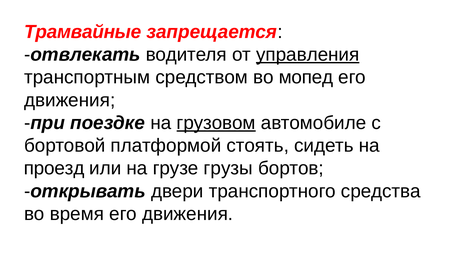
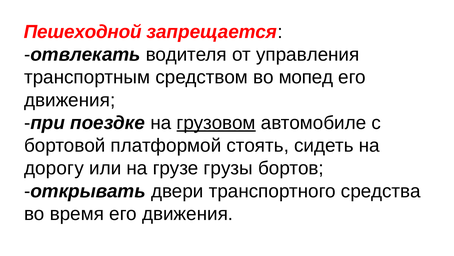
Трамвайные: Трамвайные -> Пешеходной
управления underline: present -> none
проезд: проезд -> дорогу
